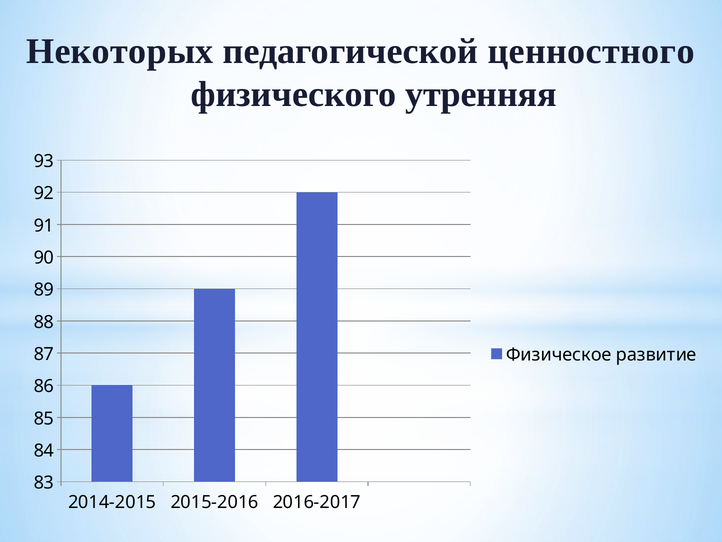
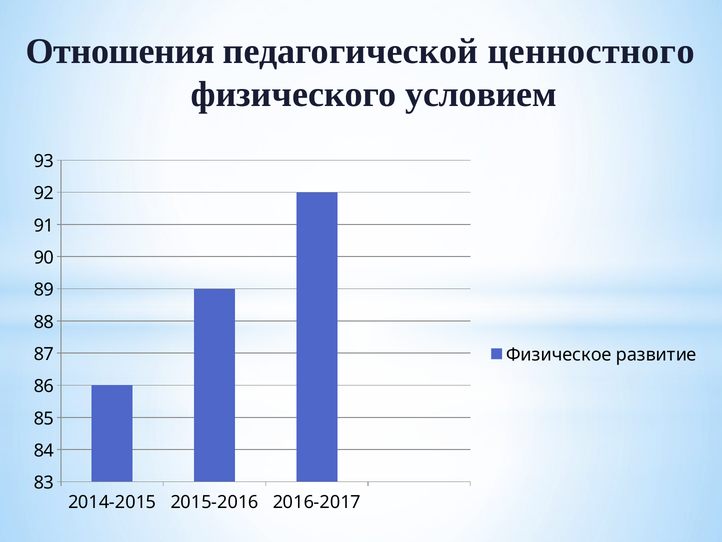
Некоторых: Некоторых -> Отношения
утренняя: утренняя -> условием
